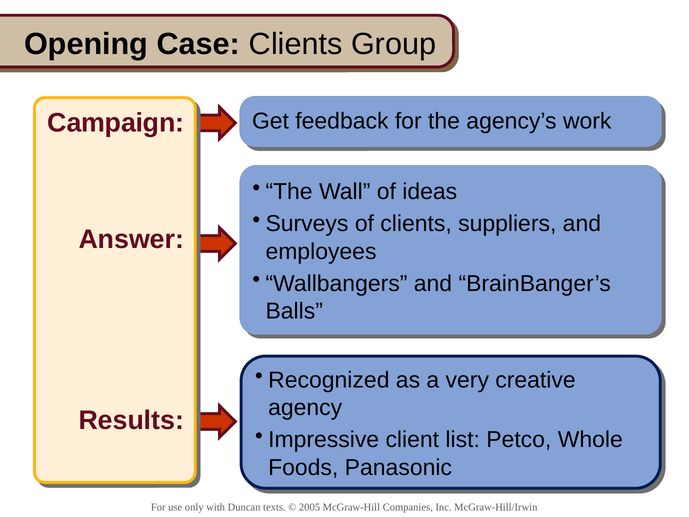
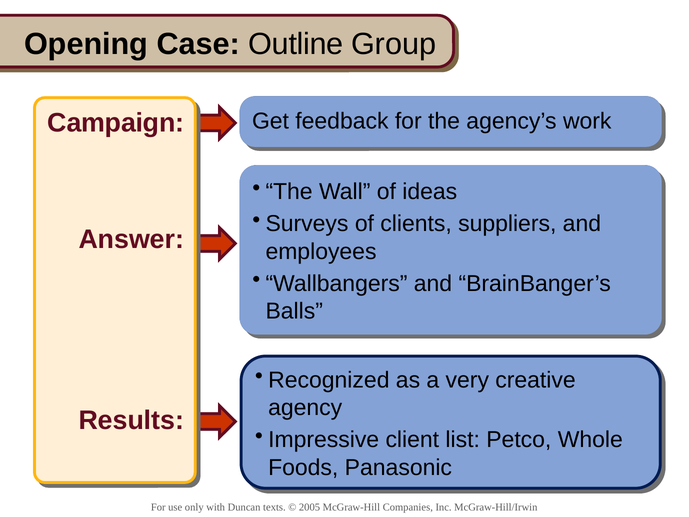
Case Clients: Clients -> Outline
